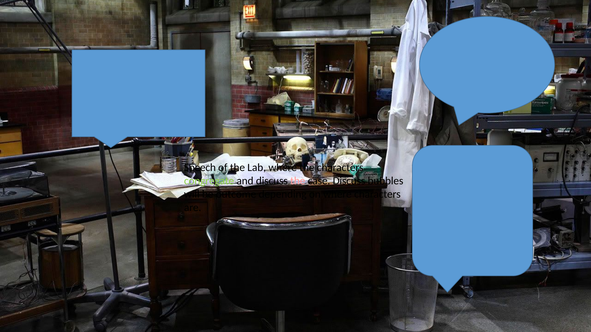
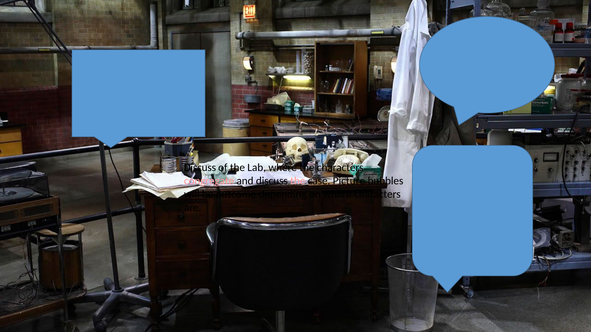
Speech at (200, 168): Speech -> Discuss
congregate colour: light green -> pink
case Discuss: Discuss -> Picture
